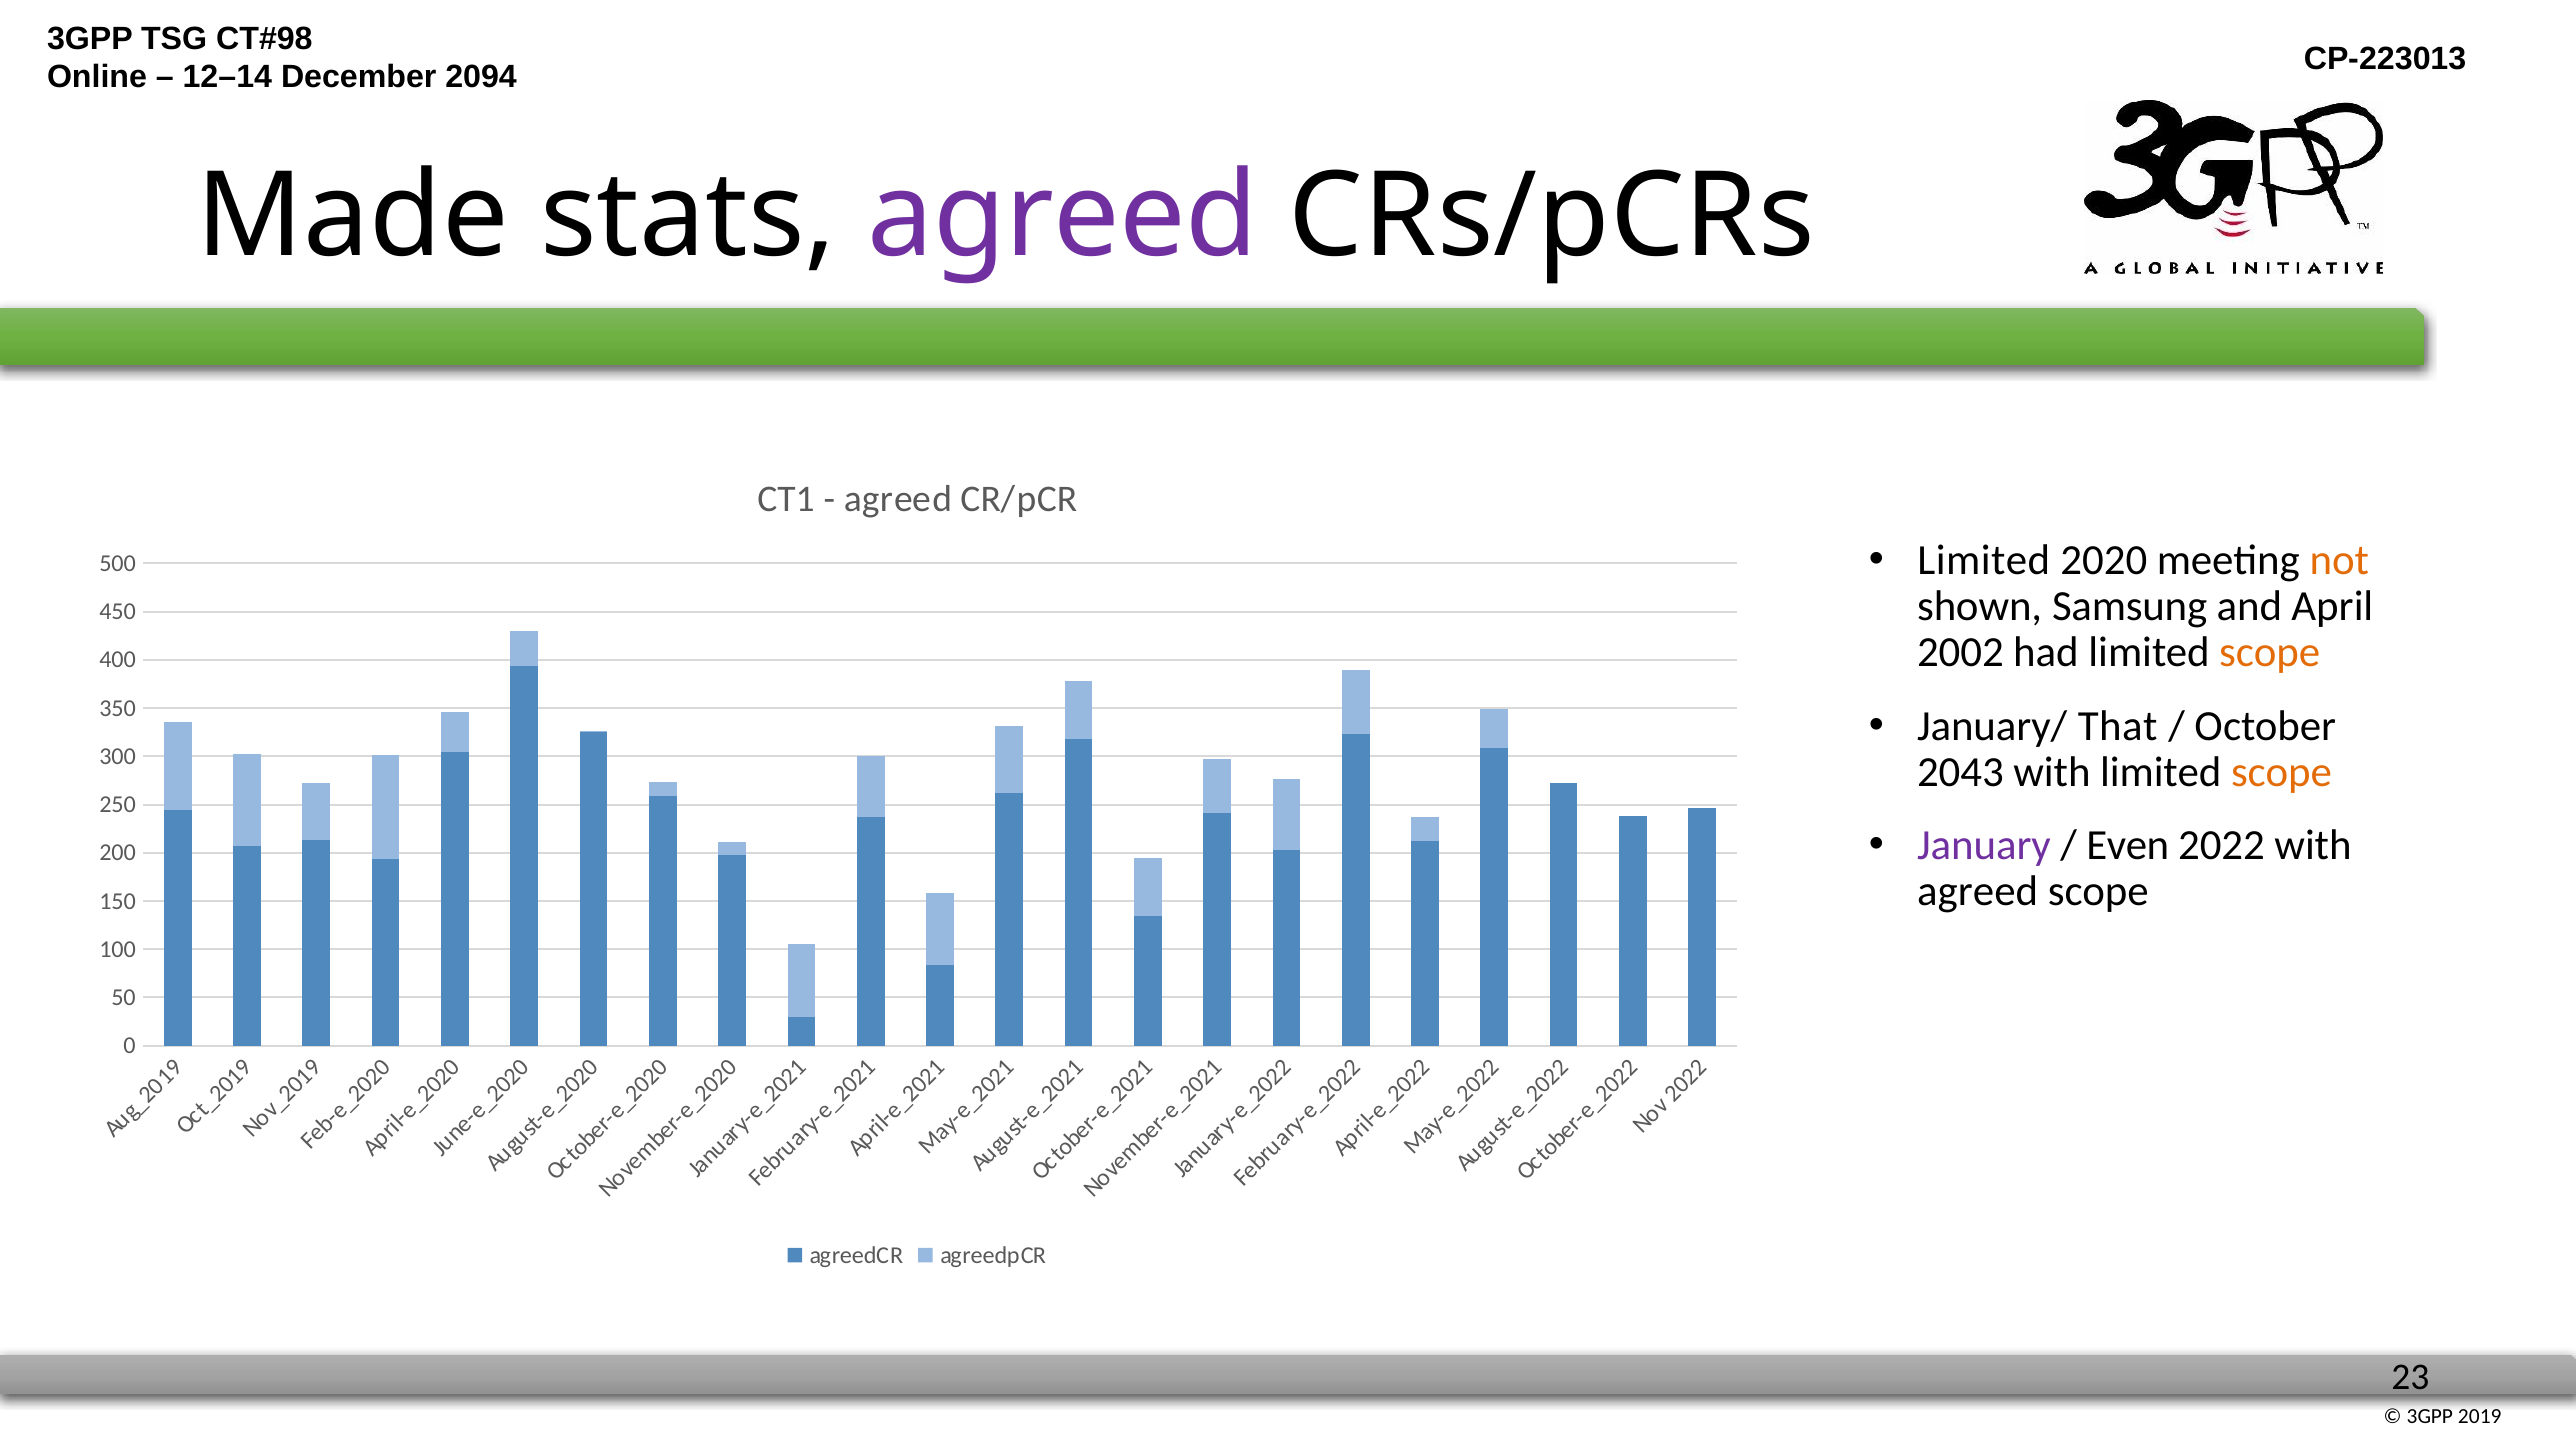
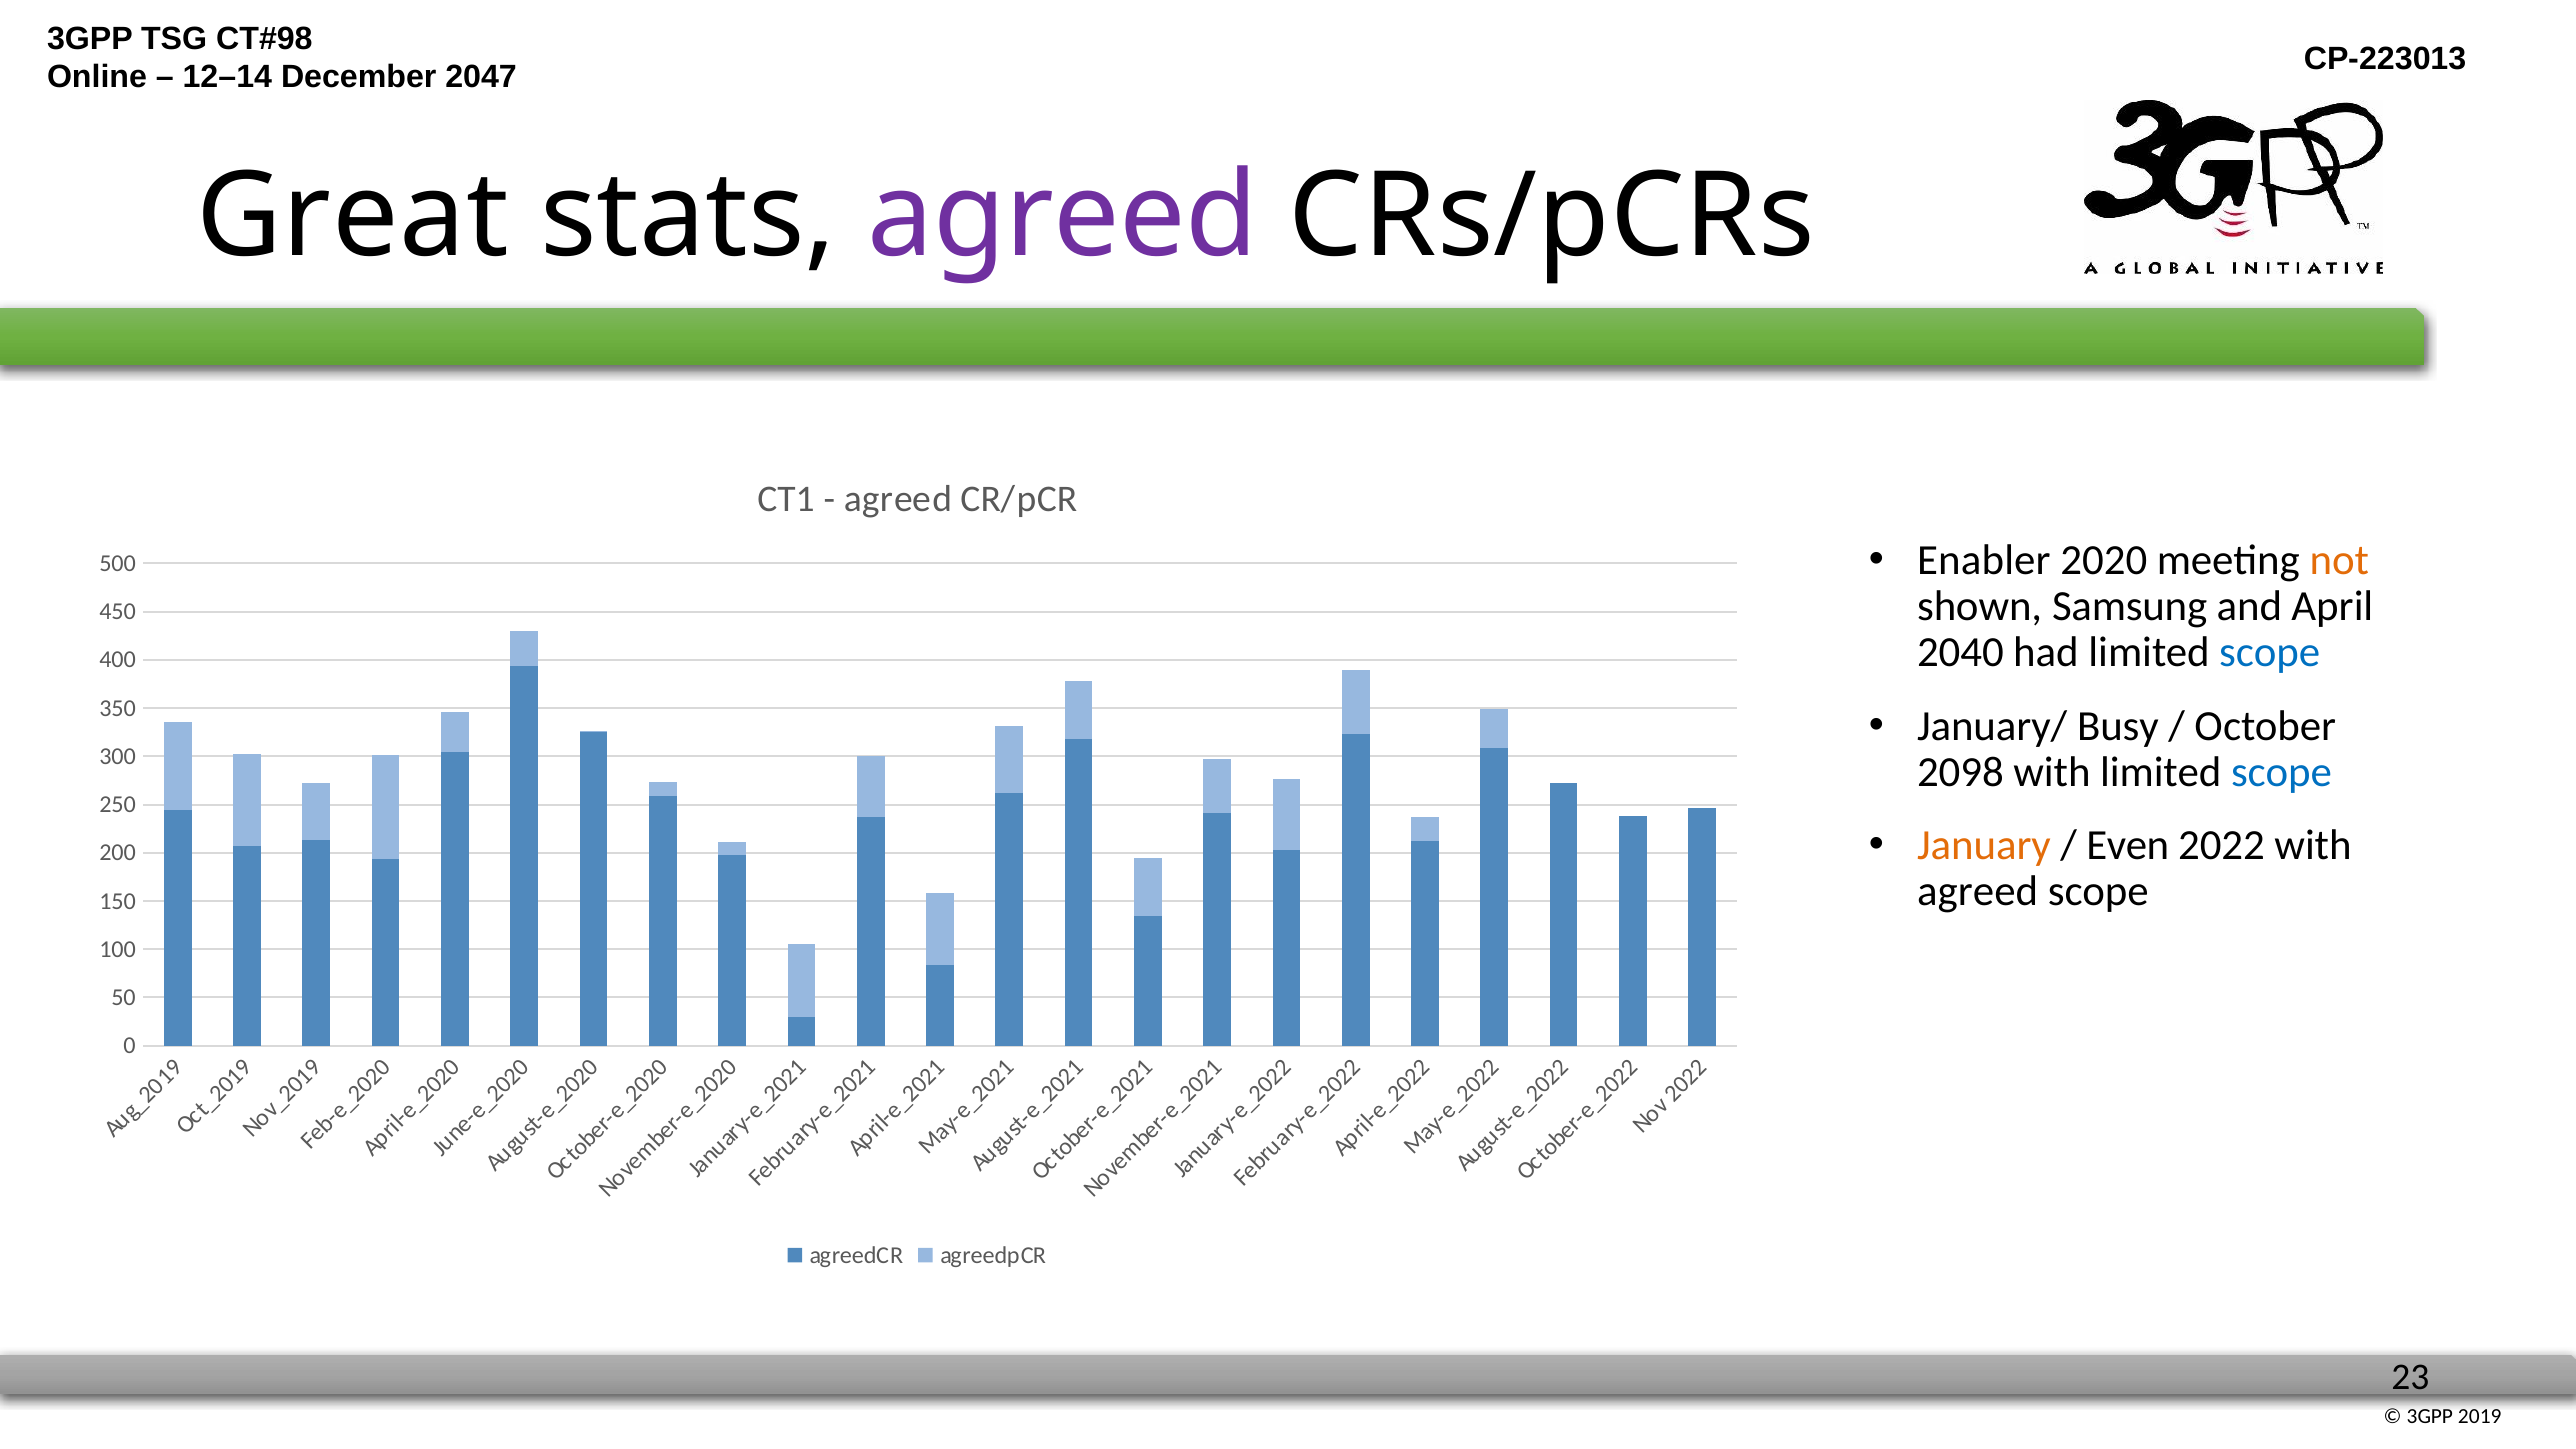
2094: 2094 -> 2047
Made: Made -> Great
Limited at (1984, 560): Limited -> Enabler
2002: 2002 -> 2040
scope at (2270, 653) colour: orange -> blue
That: That -> Busy
2043: 2043 -> 2098
scope at (2281, 772) colour: orange -> blue
January colour: purple -> orange
